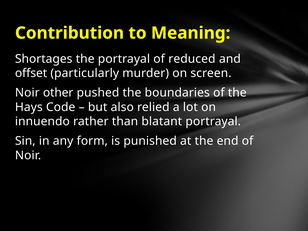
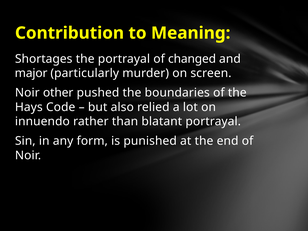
reduced: reduced -> changed
offset: offset -> major
